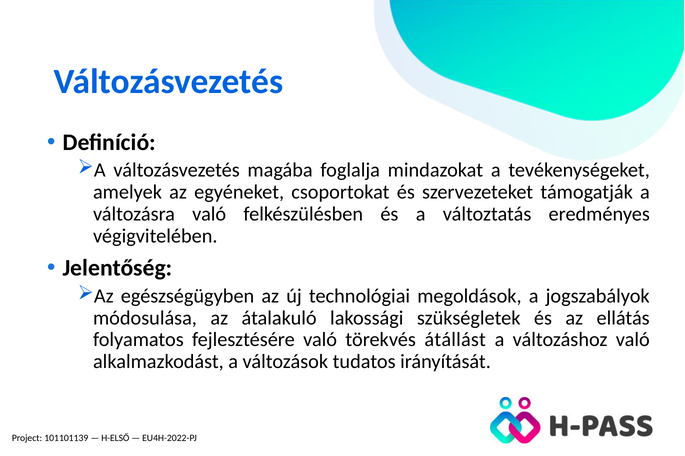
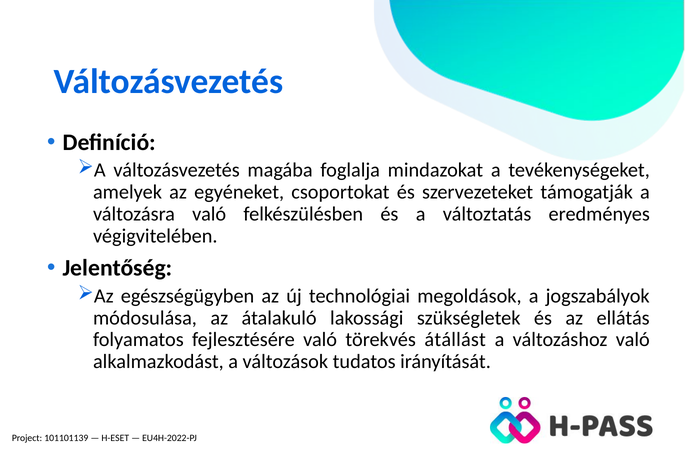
H-ELSŐ: H-ELSŐ -> H-ESET
